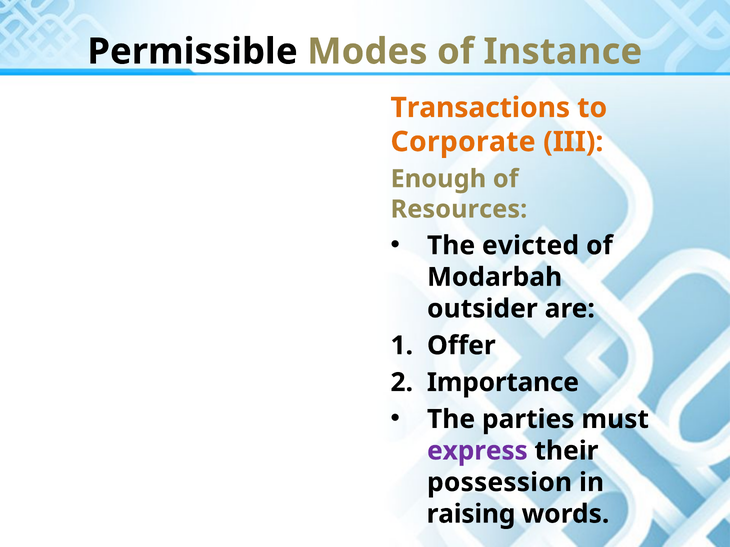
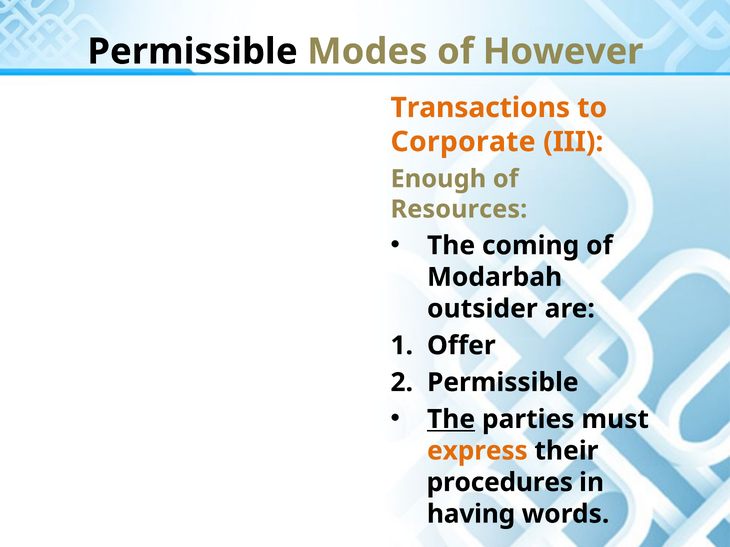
Instance: Instance -> However
evicted: evicted -> coming
Importance at (503, 383): Importance -> Permissible
The at (451, 420) underline: none -> present
express colour: purple -> orange
possession: possession -> procedures
raising: raising -> having
